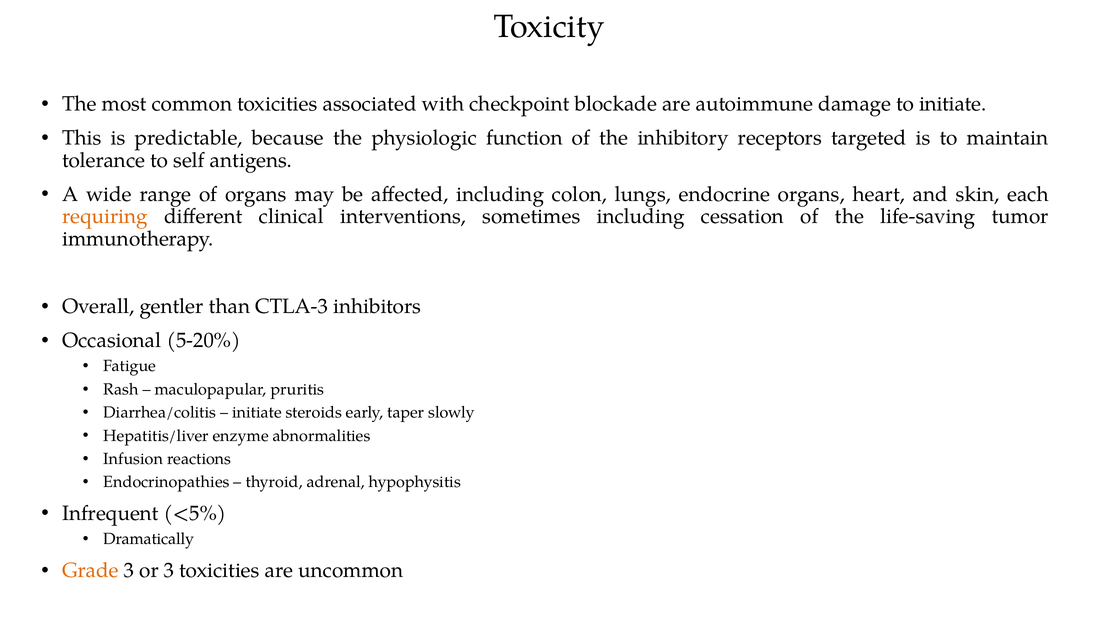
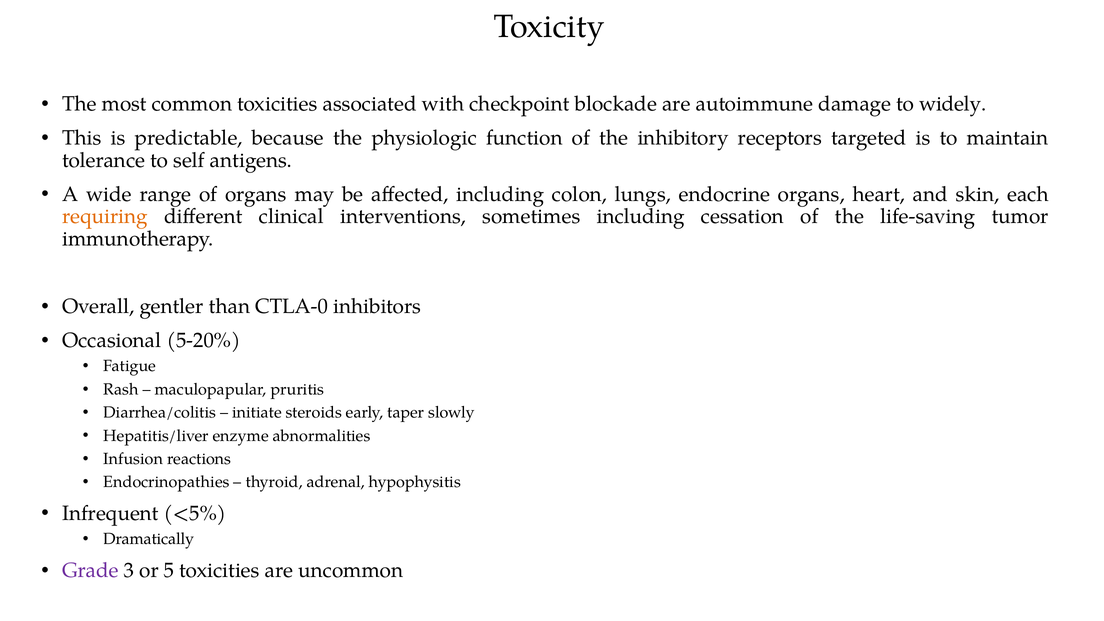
to initiate: initiate -> widely
CTLA-3: CTLA-3 -> CTLA-0
Grade colour: orange -> purple
or 3: 3 -> 5
